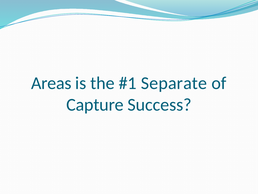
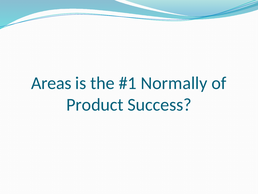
Separate: Separate -> Normally
Capture: Capture -> Product
